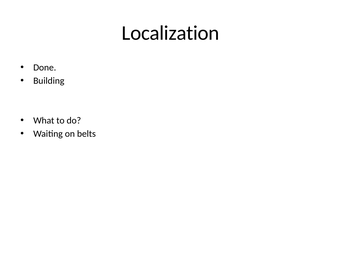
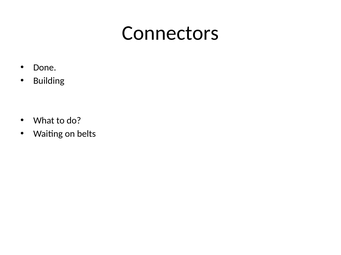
Localization: Localization -> Connectors
